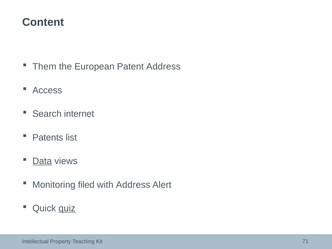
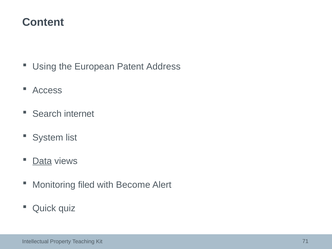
Them: Them -> Using
Patents: Patents -> System
with Address: Address -> Become
quiz underline: present -> none
